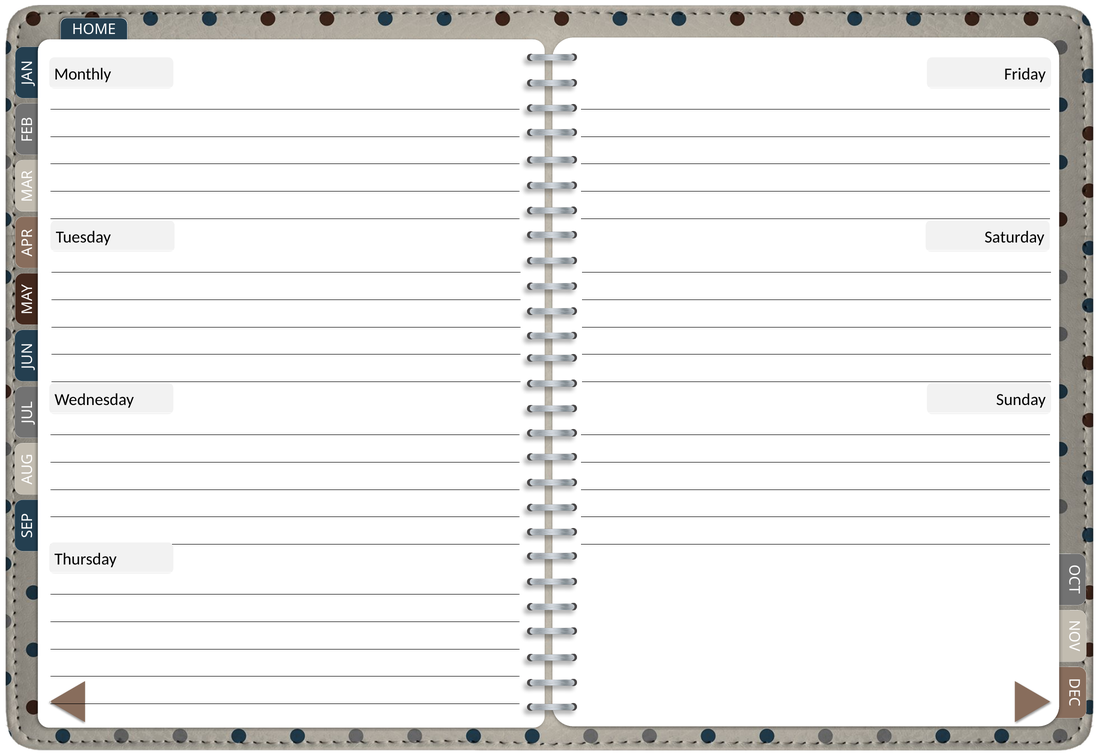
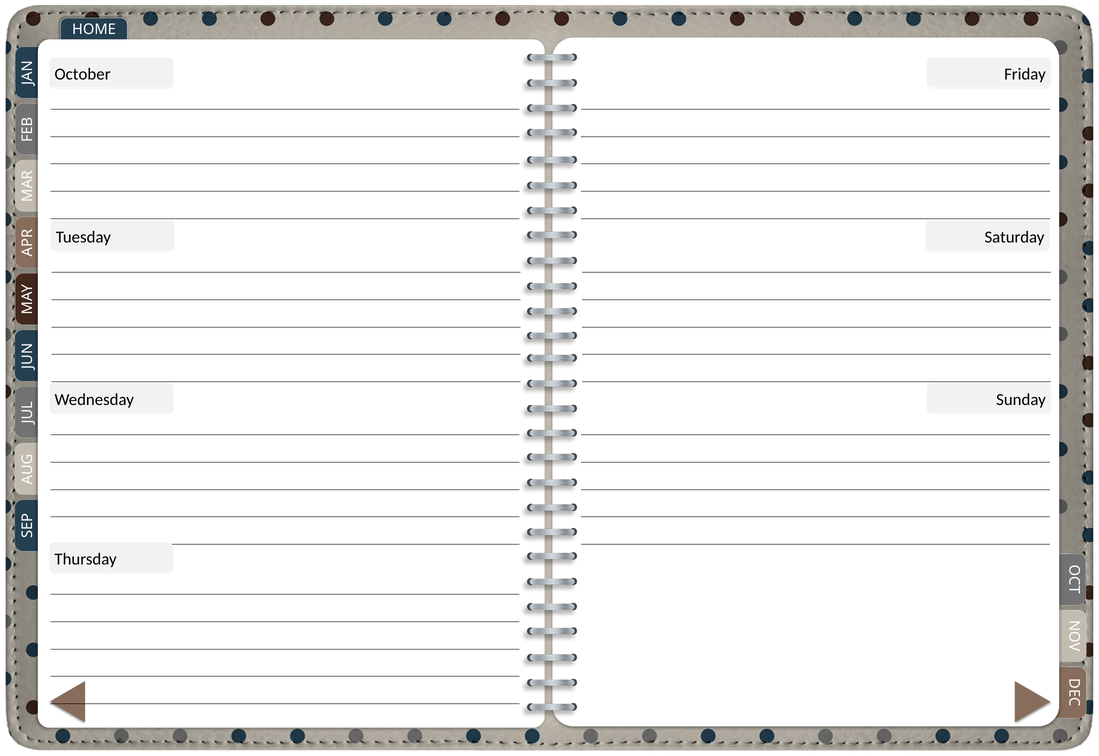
Monthly: Monthly -> October
